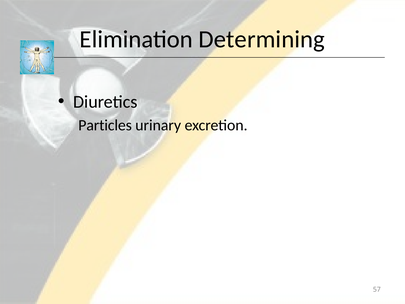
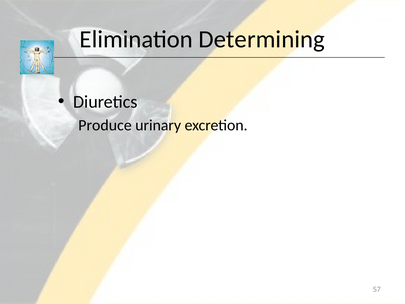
Particles: Particles -> Produce
